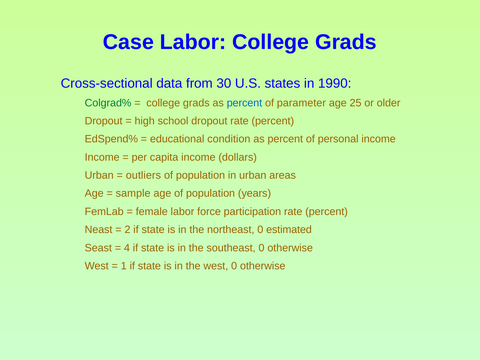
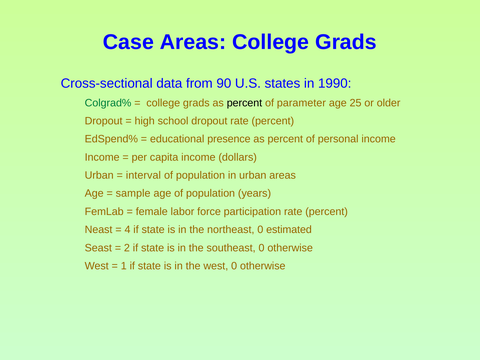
Case Labor: Labor -> Areas
30: 30 -> 90
percent at (244, 103) colour: blue -> black
condition: condition -> presence
outliers: outliers -> interval
2: 2 -> 4
4: 4 -> 2
